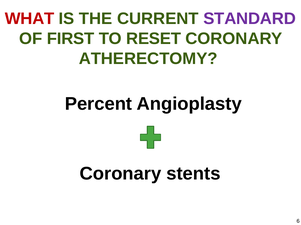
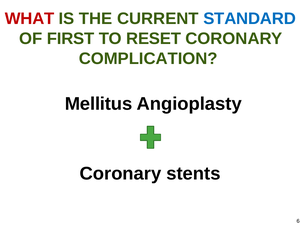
STANDARD colour: purple -> blue
ATHERECTOMY: ATHERECTOMY -> COMPLICATION
Percent: Percent -> Mellitus
